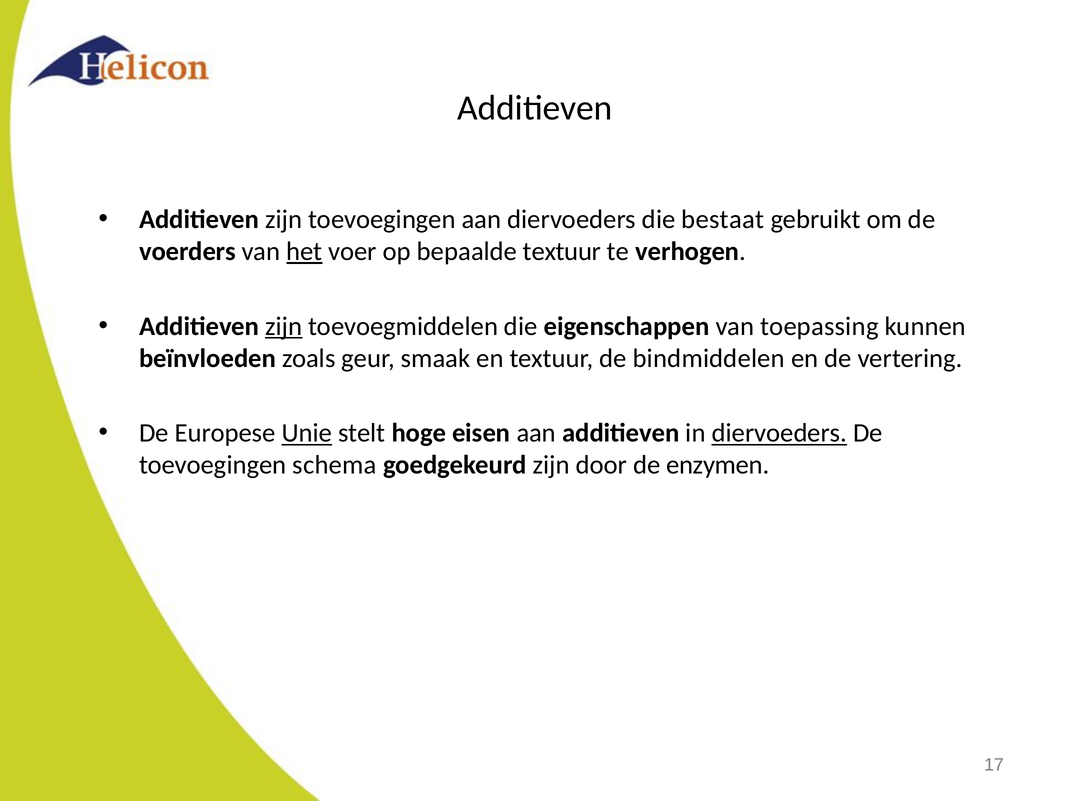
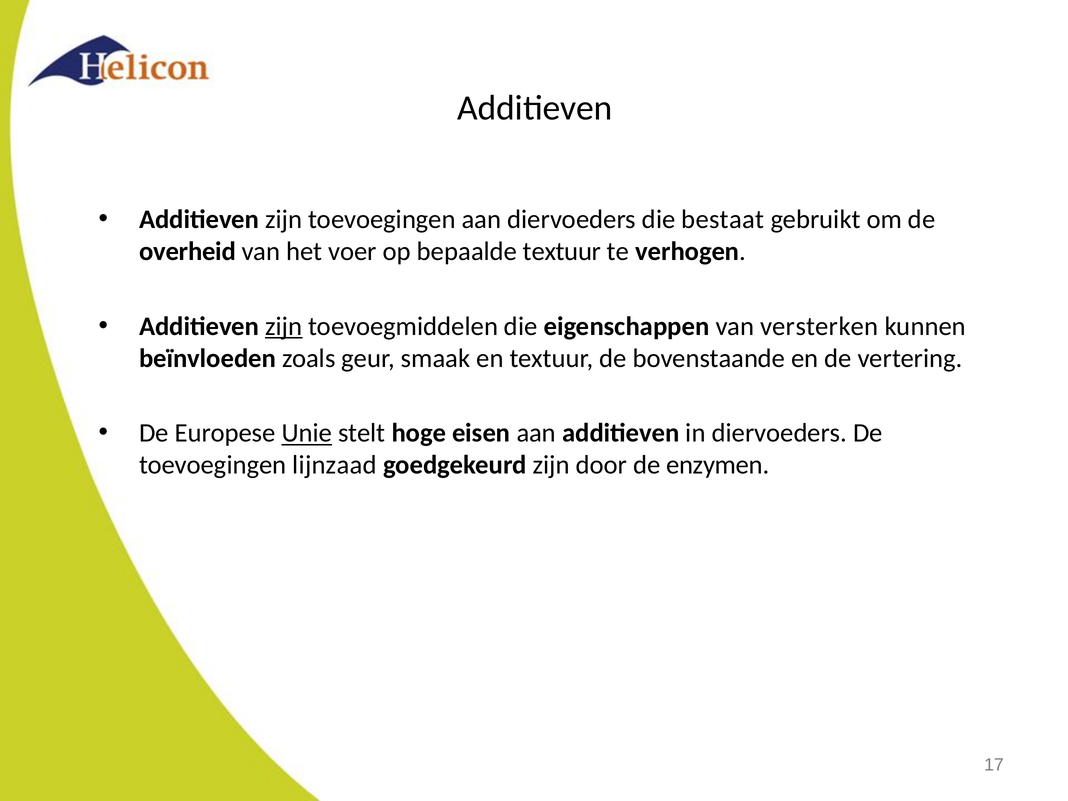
voerders: voerders -> overheid
het underline: present -> none
toepassing: toepassing -> versterken
bindmiddelen: bindmiddelen -> bovenstaande
diervoeders at (779, 433) underline: present -> none
schema: schema -> lijnzaad
